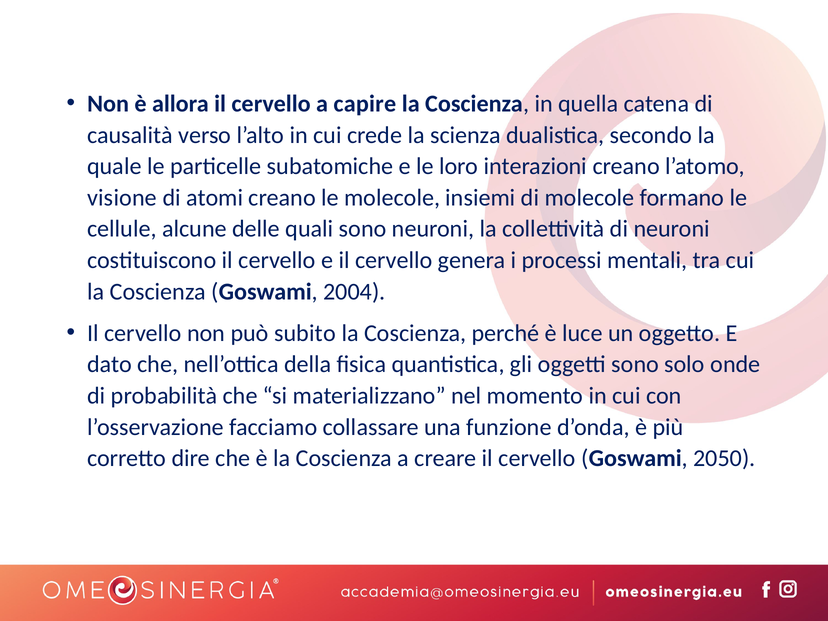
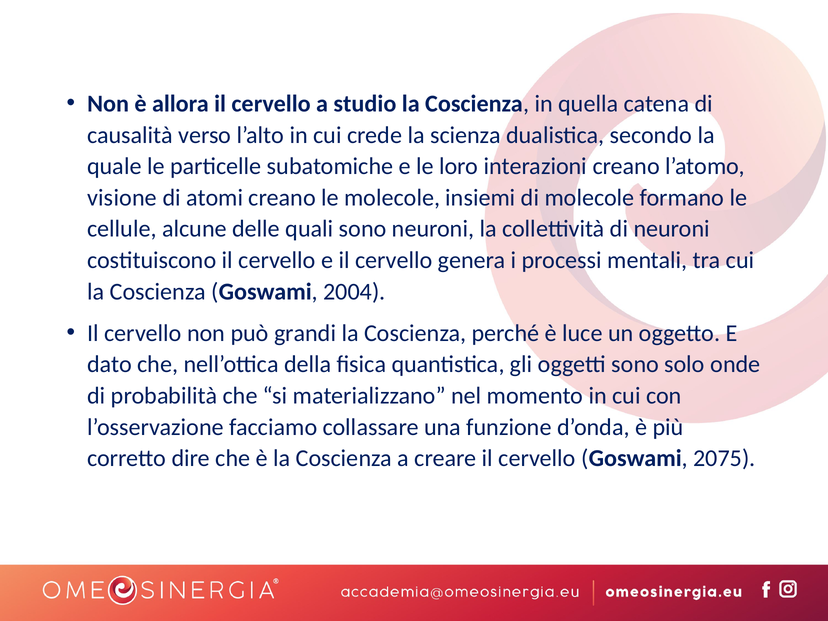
capire: capire -> studio
subito: subito -> grandi
2050: 2050 -> 2075
